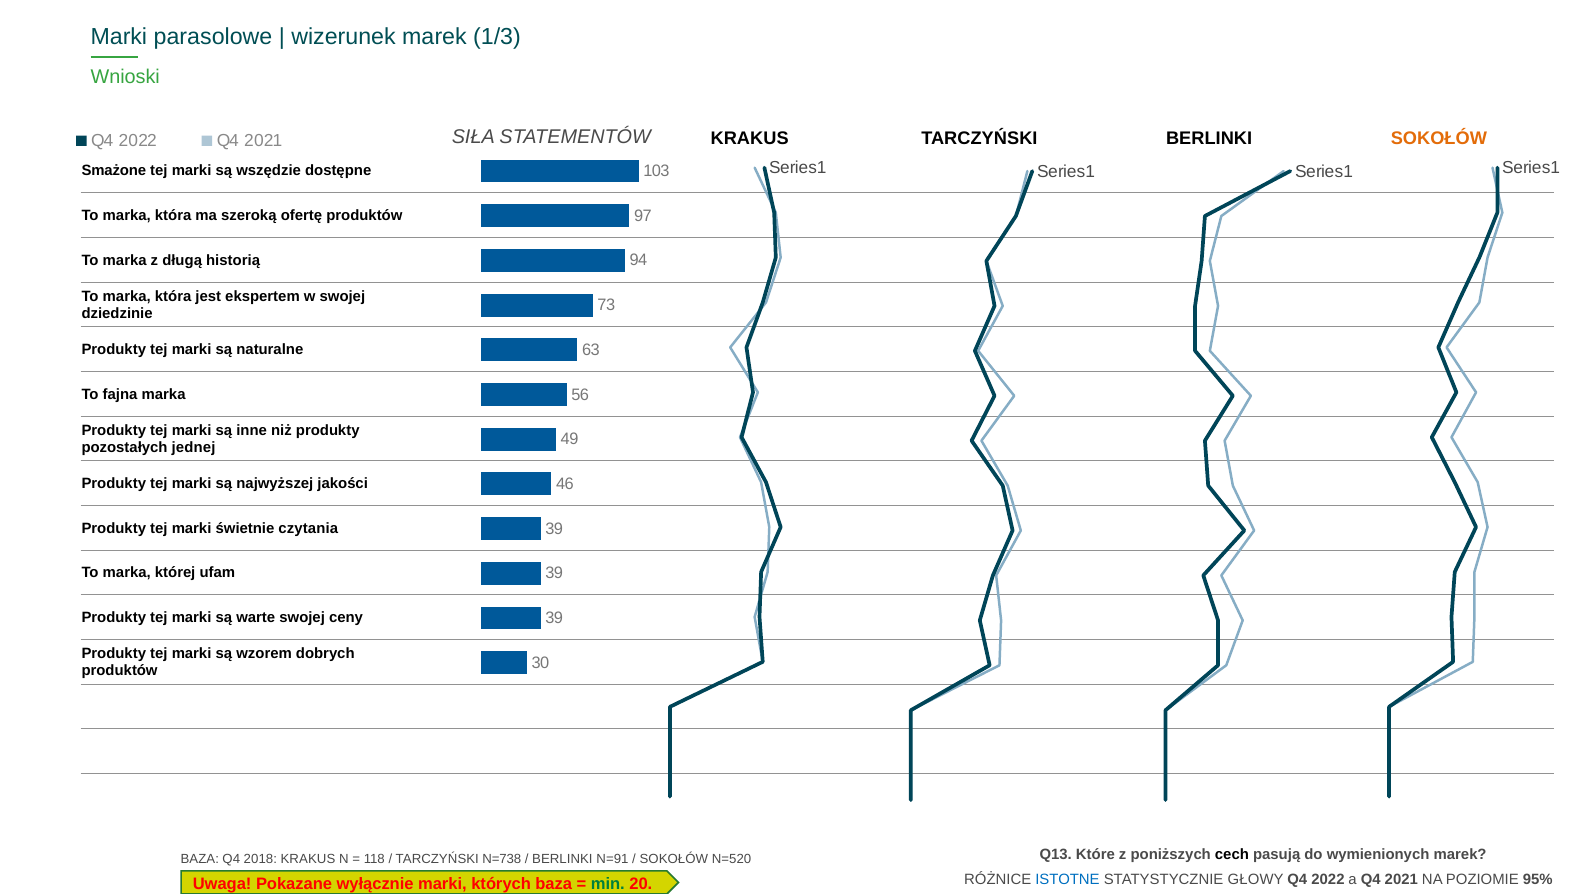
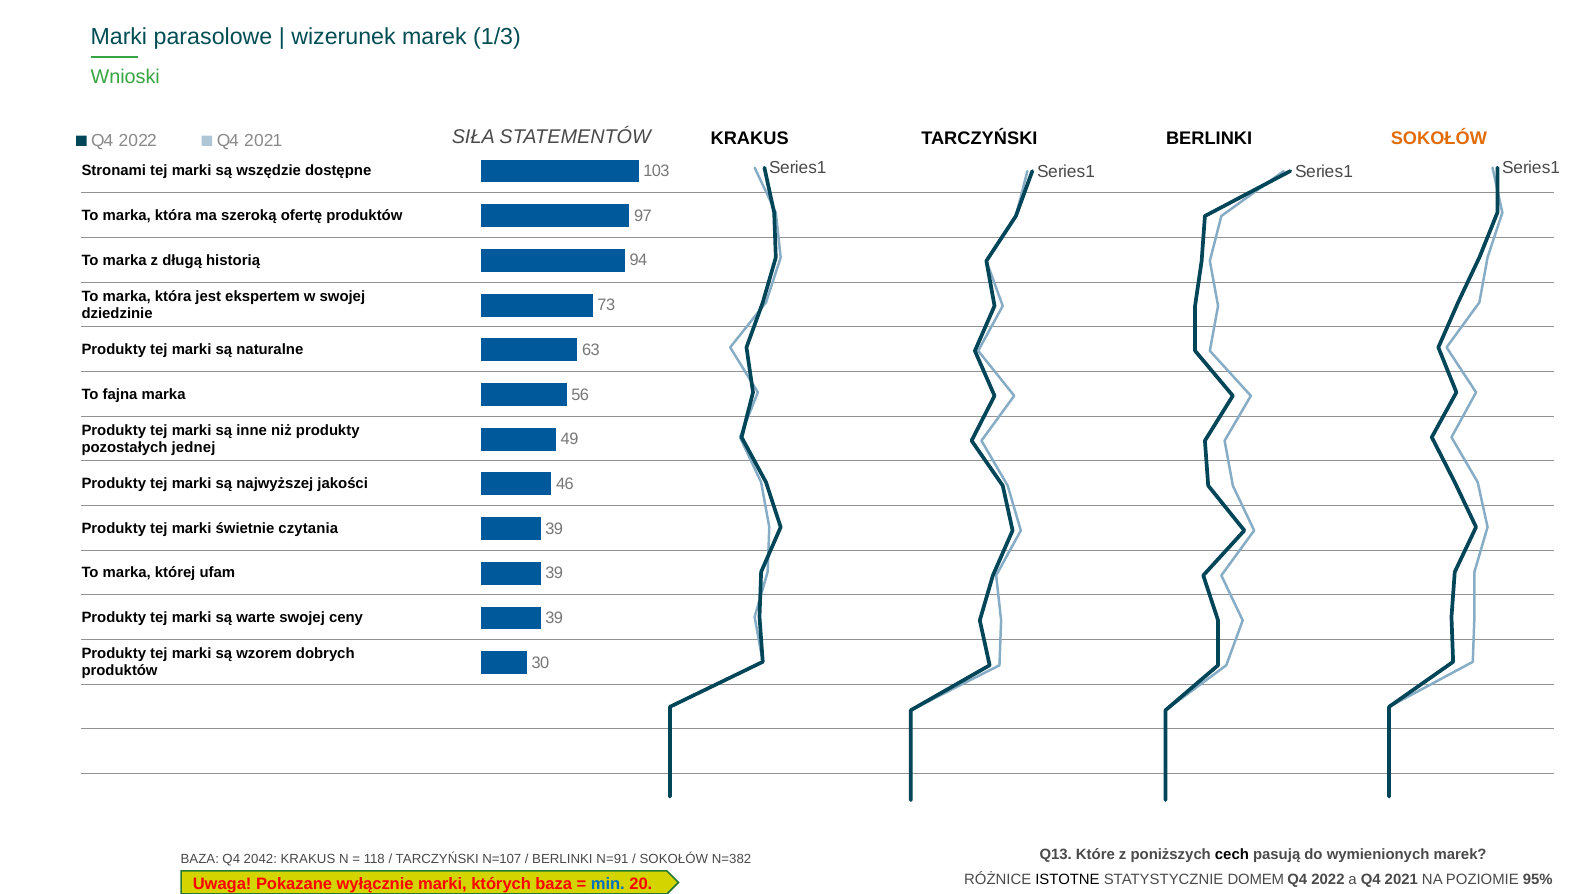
Smażone: Smażone -> Stronami
2018: 2018 -> 2042
N=738: N=738 -> N=107
N=520: N=520 -> N=382
ISTOTNE colour: blue -> black
GŁOWY: GŁOWY -> DOMEM
min colour: green -> blue
